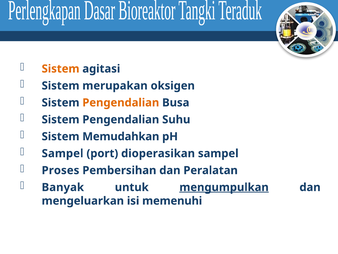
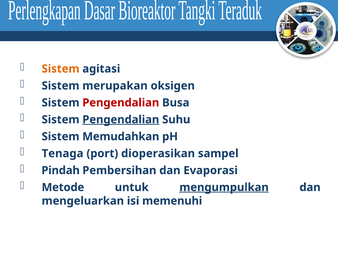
Pengendalian at (121, 102) colour: orange -> red
Pengendalian at (121, 119) underline: none -> present
Sampel at (63, 153): Sampel -> Tenaga
Proses: Proses -> Pindah
Peralatan: Peralatan -> Evaporasi
Banyak: Banyak -> Metode
